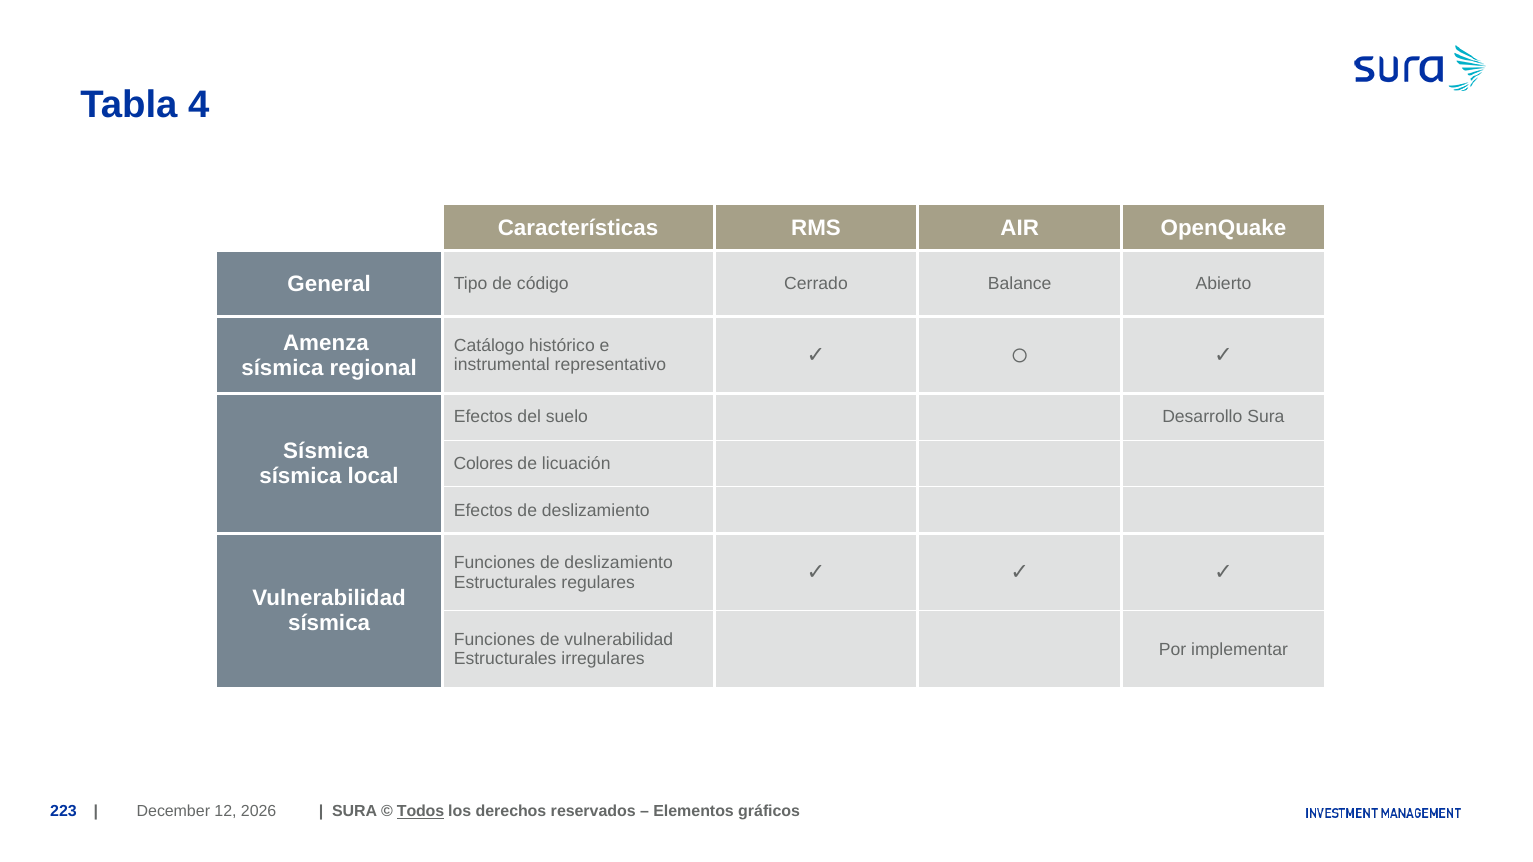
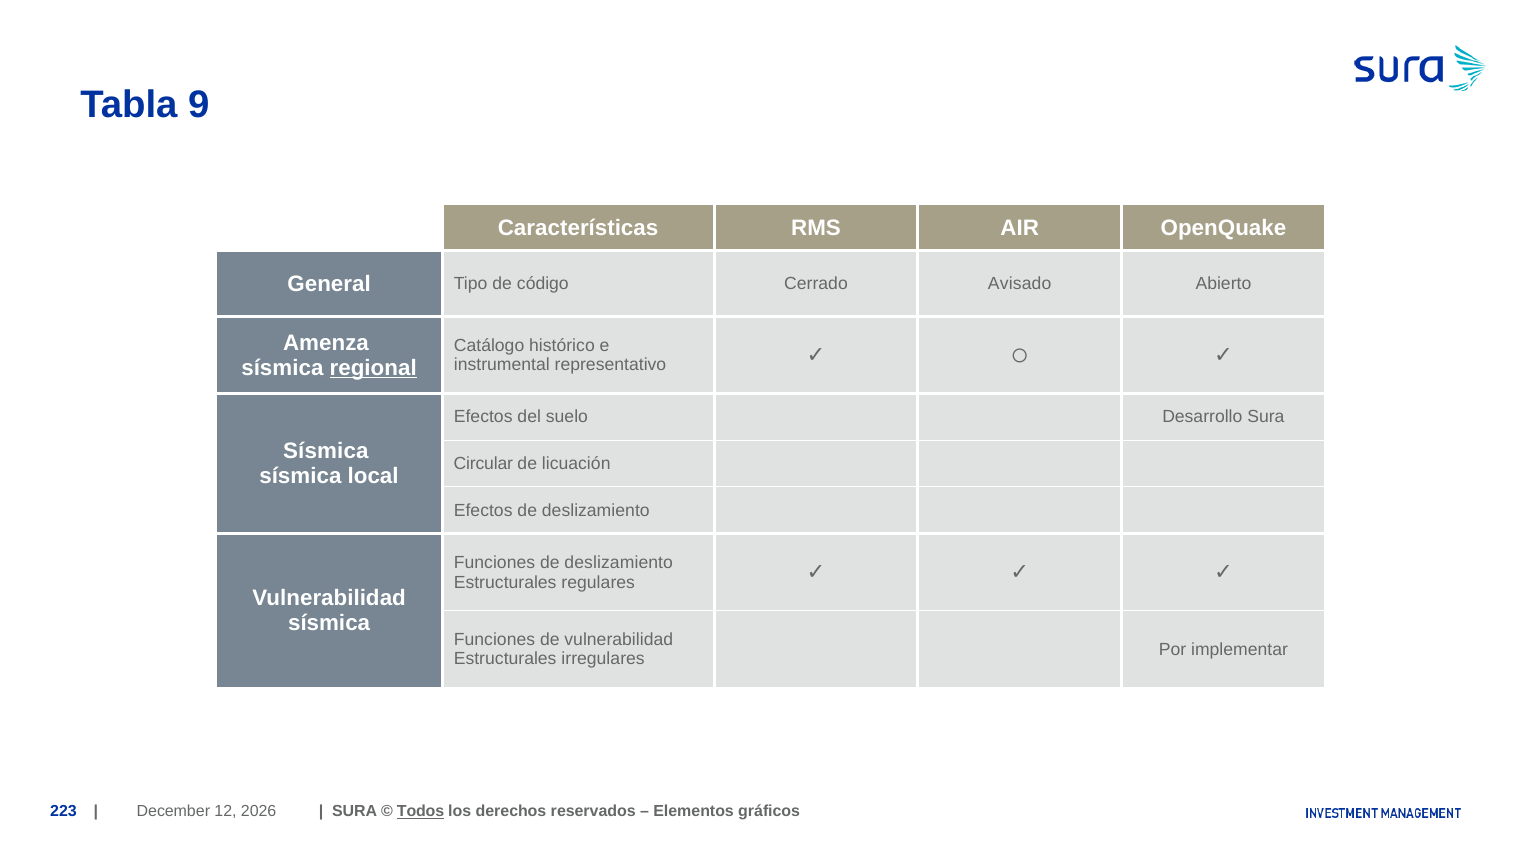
4: 4 -> 9
Balance: Balance -> Avisado
regional underline: none -> present
Colores: Colores -> Circular
